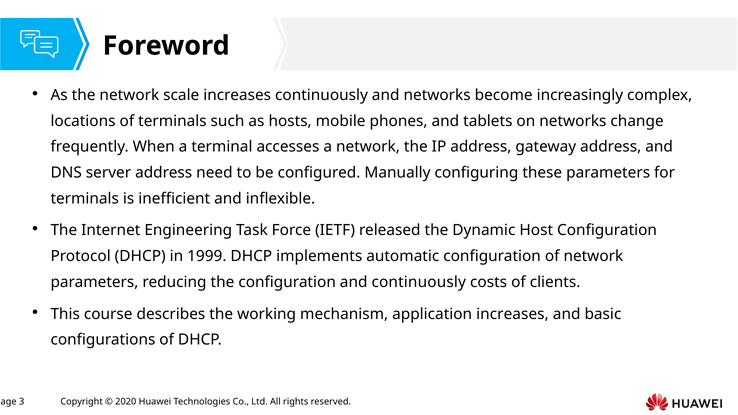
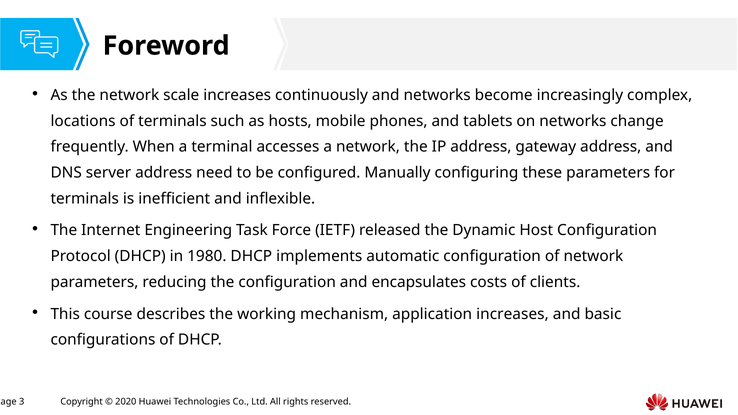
1999: 1999 -> 1980
and continuously: continuously -> encapsulates
